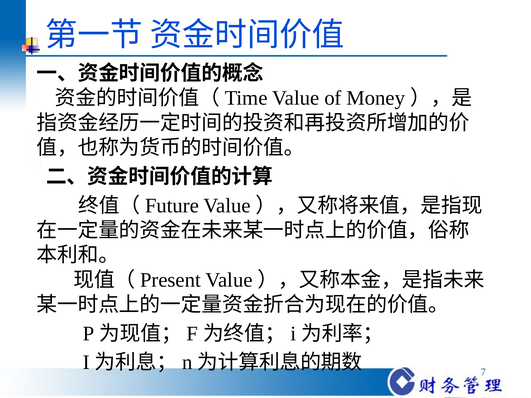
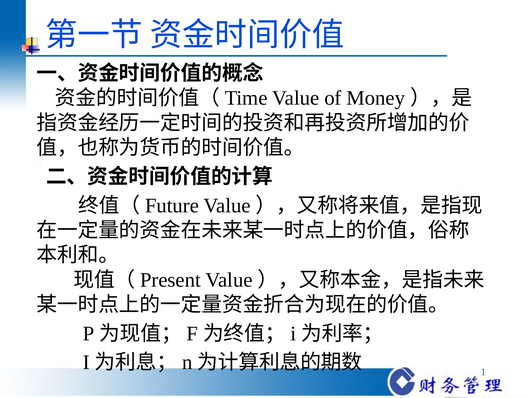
7: 7 -> 1
